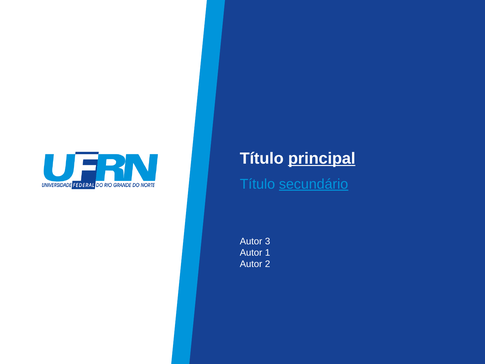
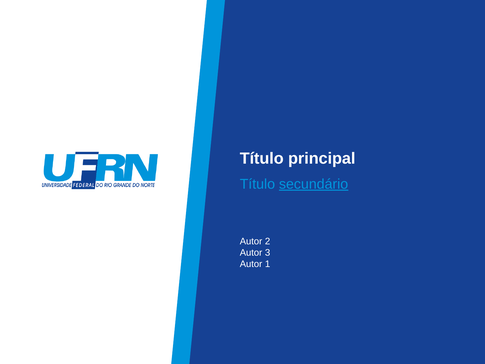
principal underline: present -> none
3: 3 -> 2
1: 1 -> 3
2: 2 -> 1
